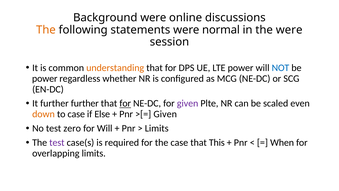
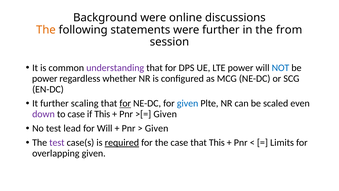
were normal: normal -> further
the were: were -> from
understanding colour: orange -> purple
further further: further -> scaling
given at (188, 103) colour: purple -> blue
down colour: orange -> purple
if Else: Else -> This
zero: zero -> lead
Limits at (157, 128): Limits -> Given
required underline: none -> present
When: When -> Limits
overlapping limits: limits -> given
